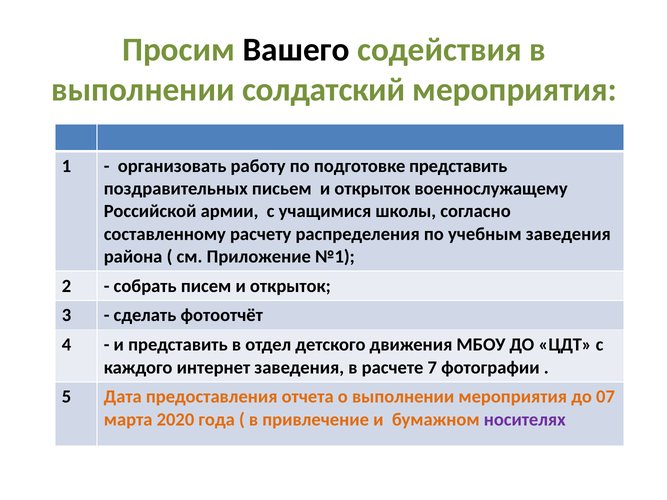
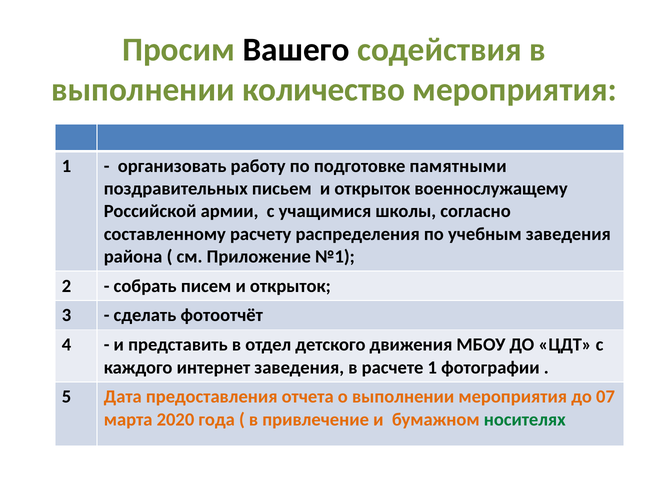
солдатский: солдатский -> количество
подготовке представить: представить -> памятными
расчете 7: 7 -> 1
носителях colour: purple -> green
